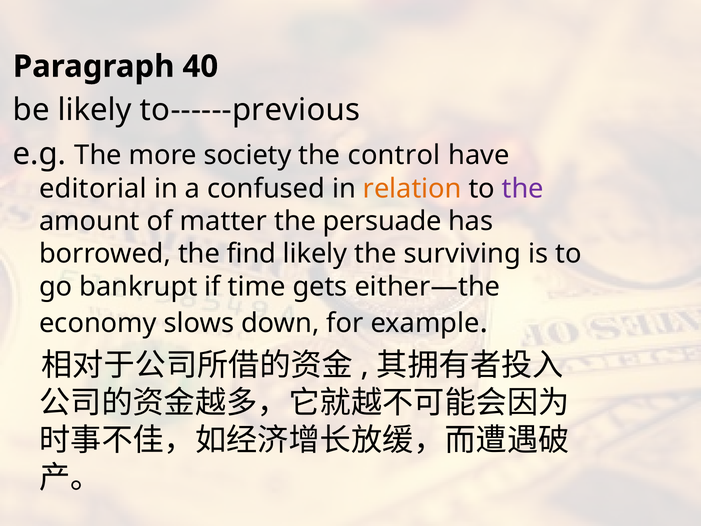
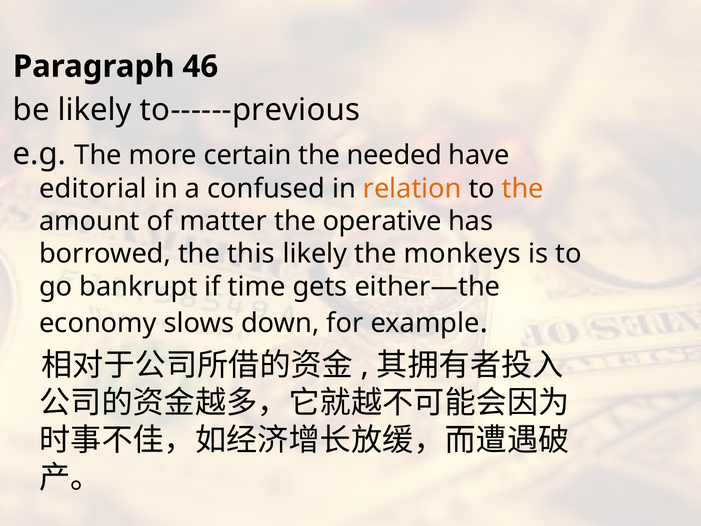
40: 40 -> 46
society: society -> certain
control: control -> needed
the at (523, 189) colour: purple -> orange
persuade: persuade -> operative
find: find -> this
surviving: surviving -> monkeys
